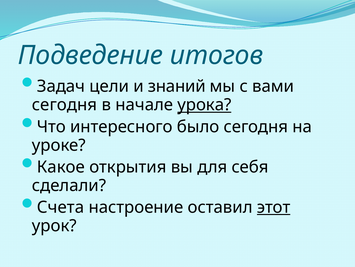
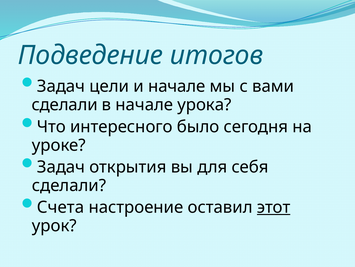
и знаний: знаний -> начале
сегодня at (65, 105): сегодня -> сделали
урока underline: present -> none
Какое at (61, 167): Какое -> Задач
